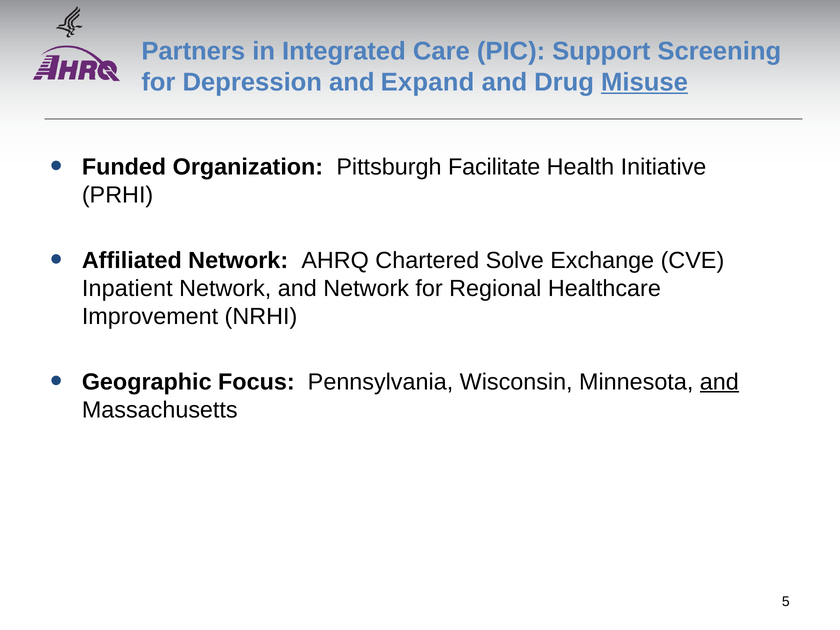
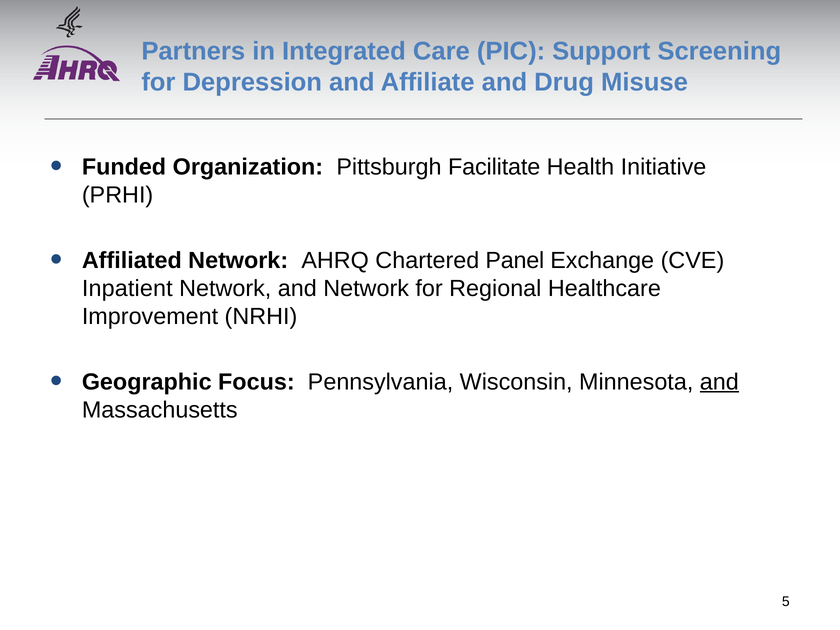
Expand: Expand -> Affiliate
Misuse underline: present -> none
Solve: Solve -> Panel
